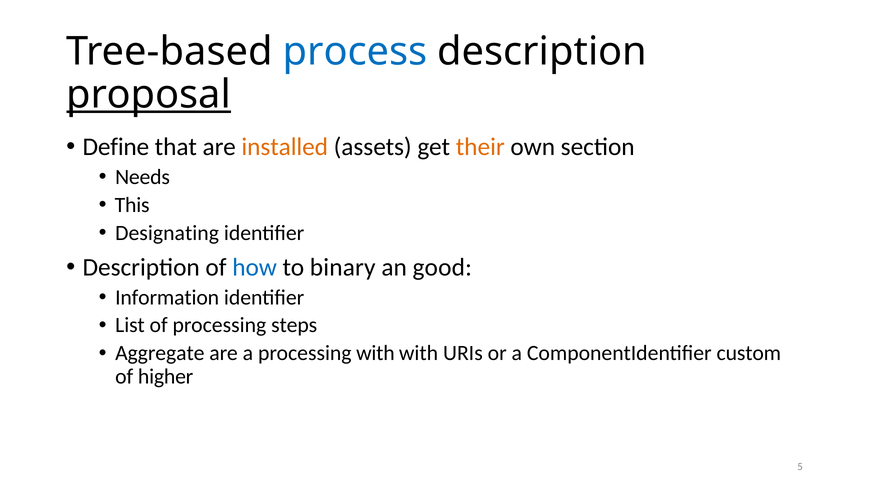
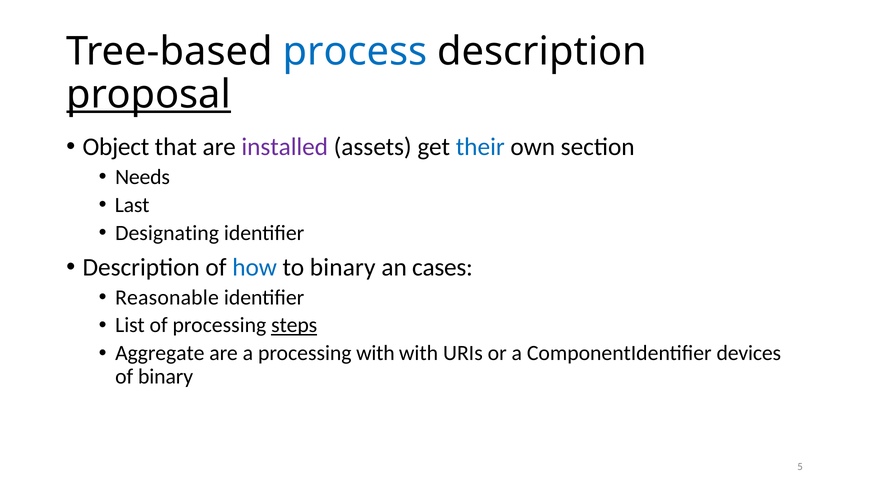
Define: Define -> Object
installed colour: orange -> purple
their colour: orange -> blue
This: This -> Last
good: good -> cases
Information: Information -> Reasonable
steps underline: none -> present
custom: custom -> devices
of higher: higher -> binary
